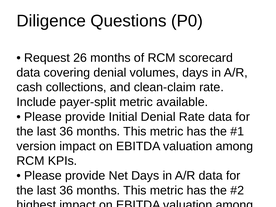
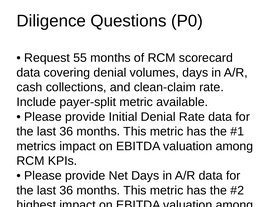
26: 26 -> 55
version: version -> metrics
